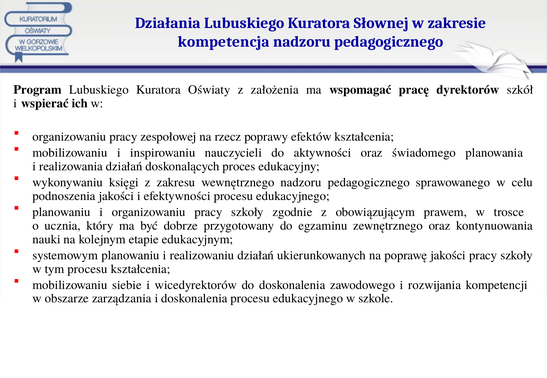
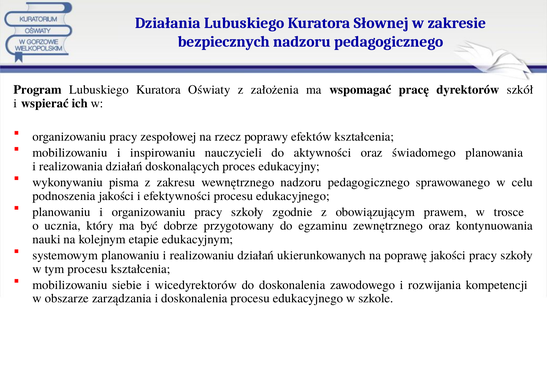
kompetencja: kompetencja -> bezpiecznych
księgi: księgi -> pisma
